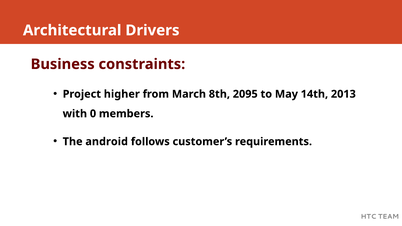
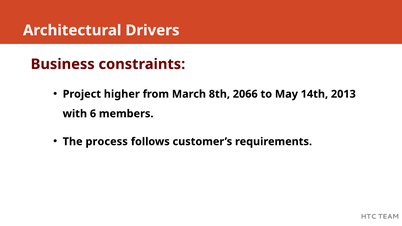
2095: 2095 -> 2066
0: 0 -> 6
android: android -> process
